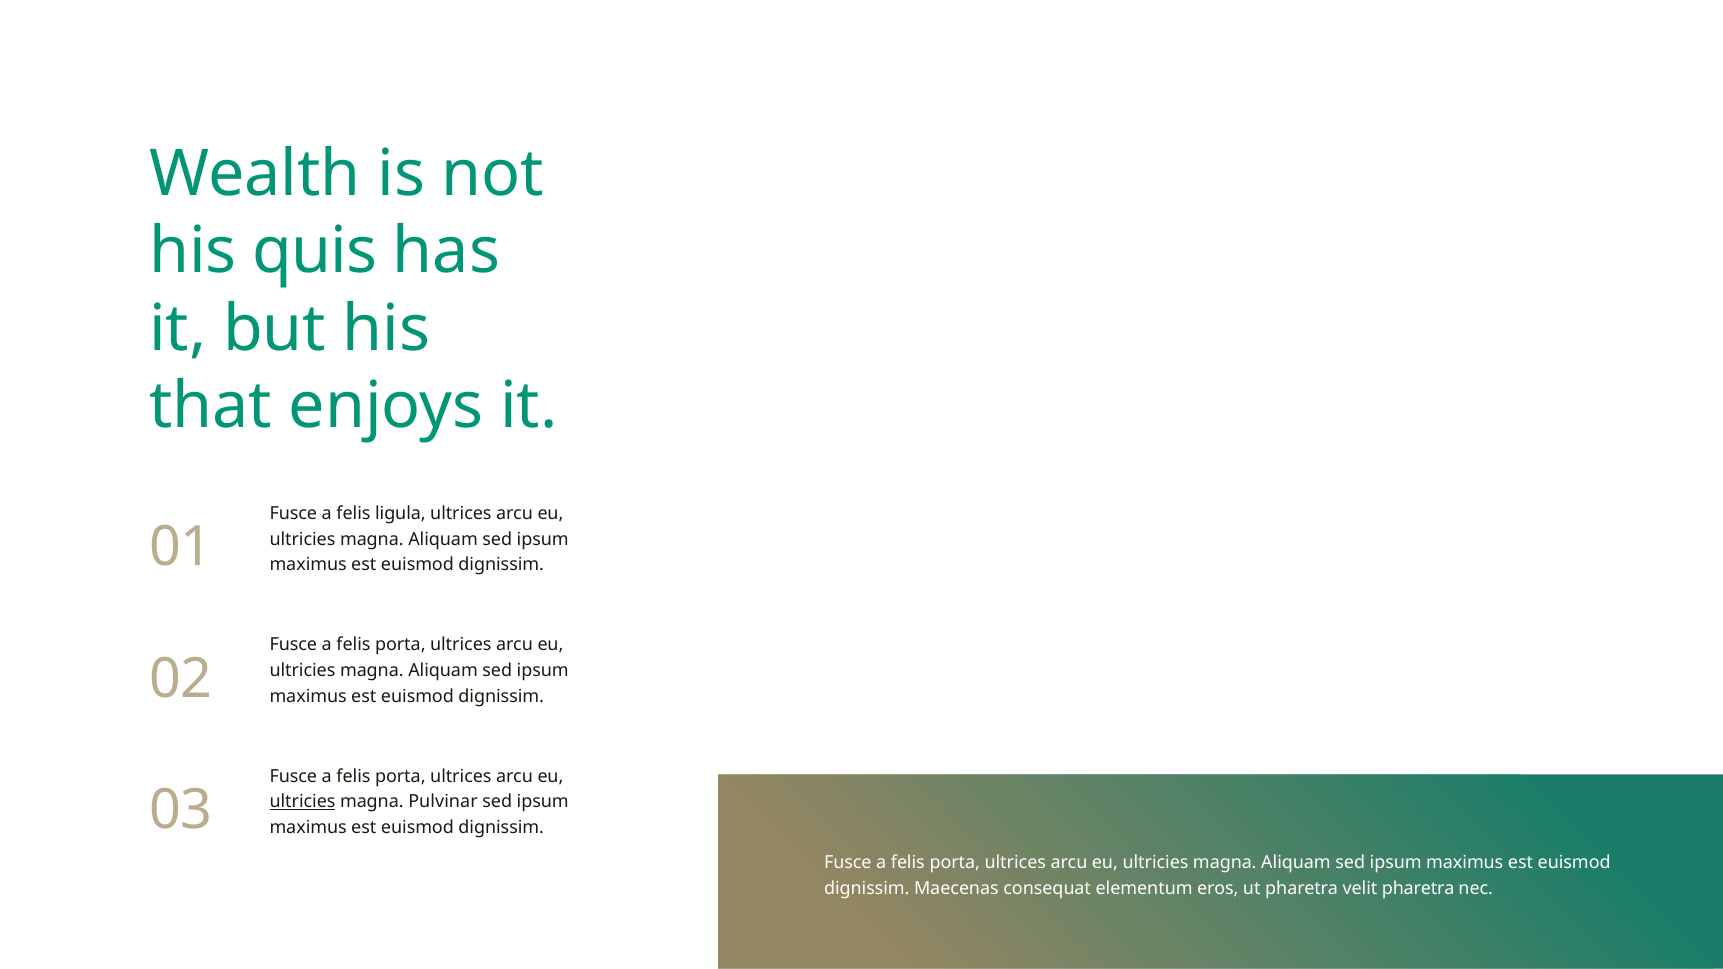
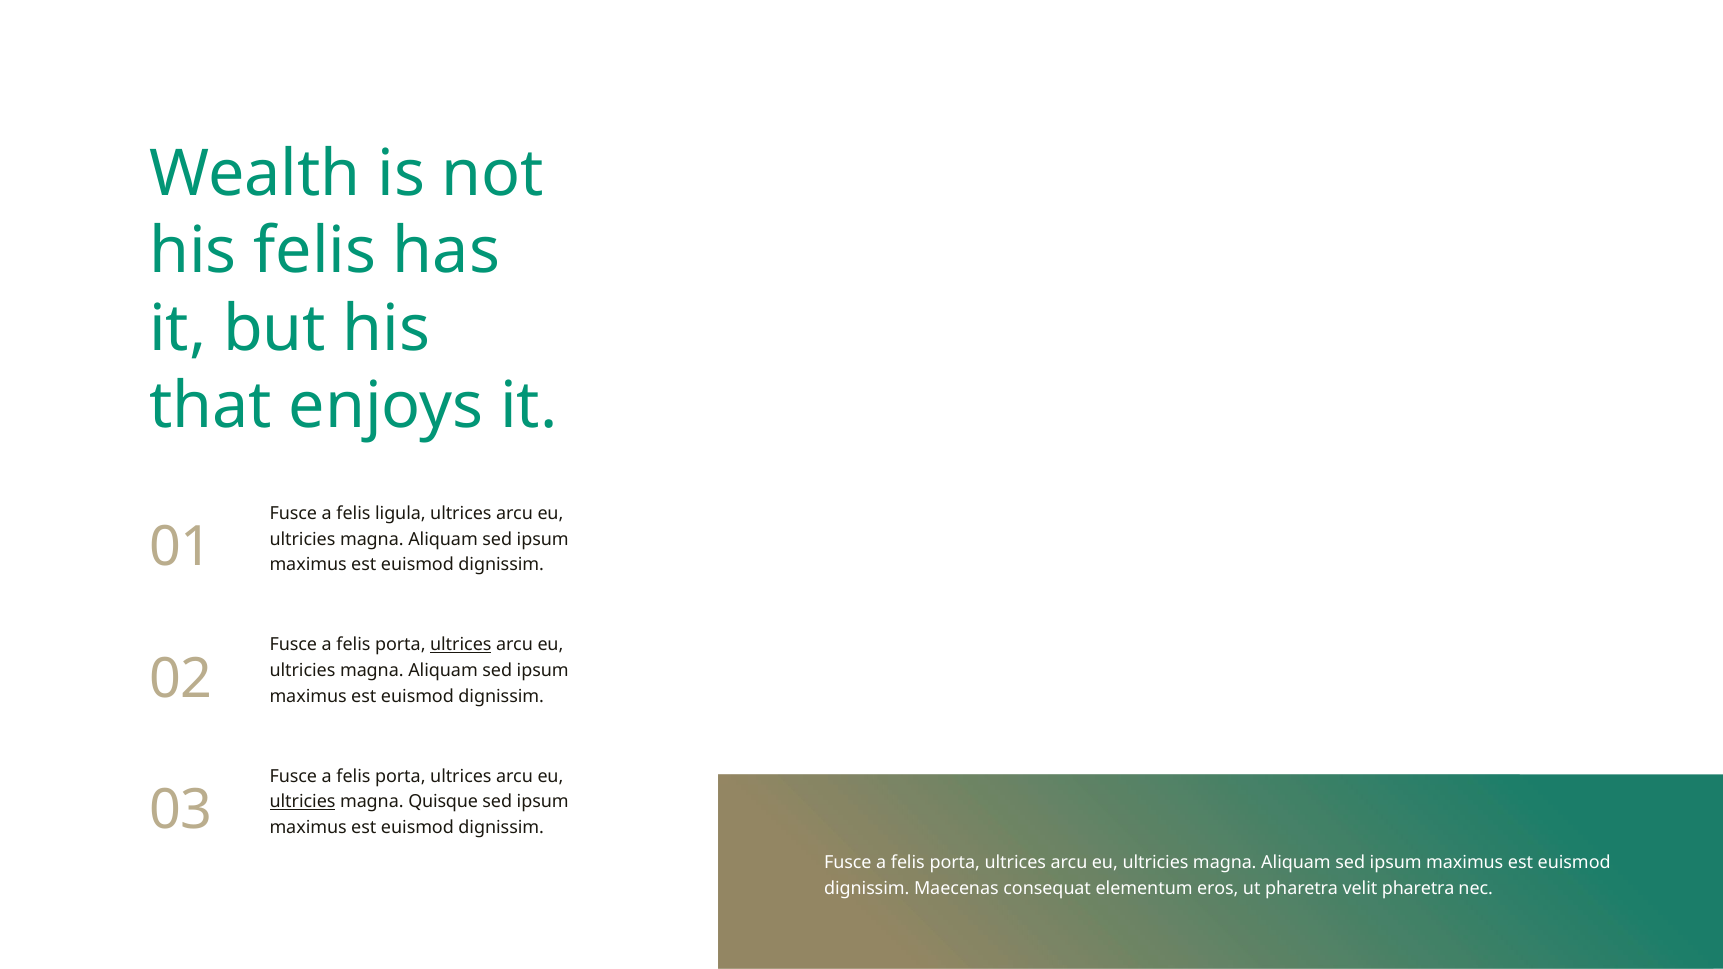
his quis: quis -> felis
ultrices at (461, 645) underline: none -> present
Pulvinar: Pulvinar -> Quisque
